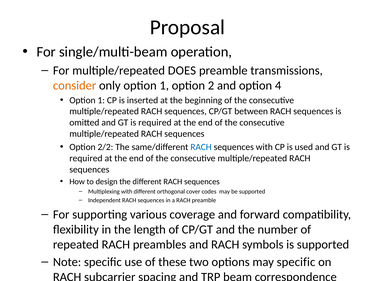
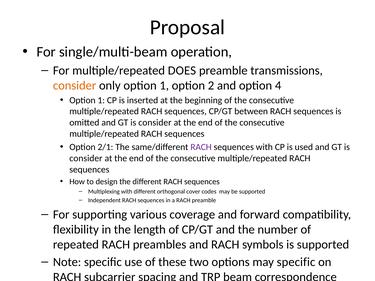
required at (155, 123): required -> consider
2/2: 2/2 -> 2/1
RACH at (201, 147) colour: blue -> purple
required at (86, 158): required -> consider
